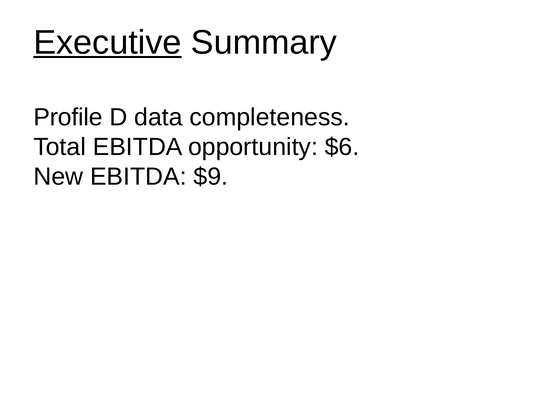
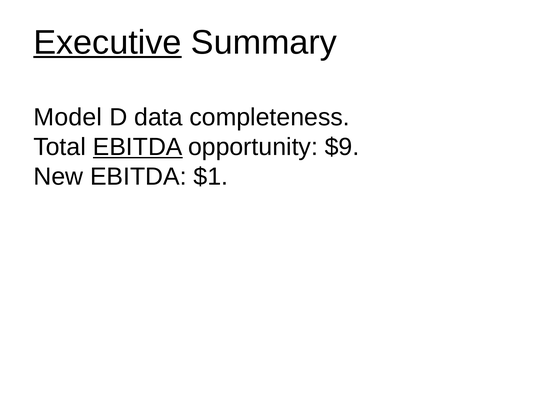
Profile: Profile -> Model
EBITDA at (138, 147) underline: none -> present
$6: $6 -> $9
$9: $9 -> $1
